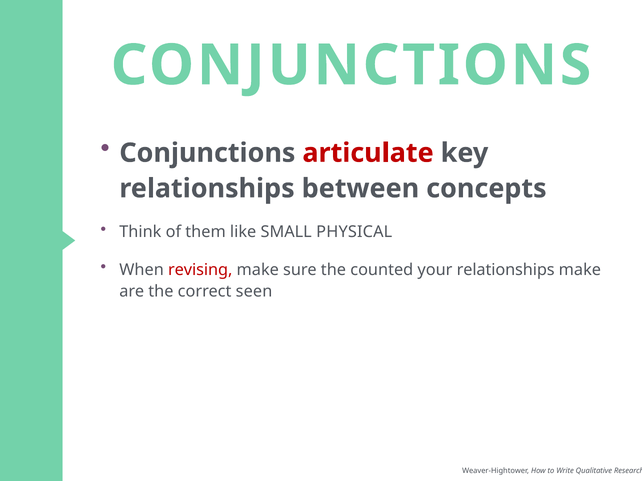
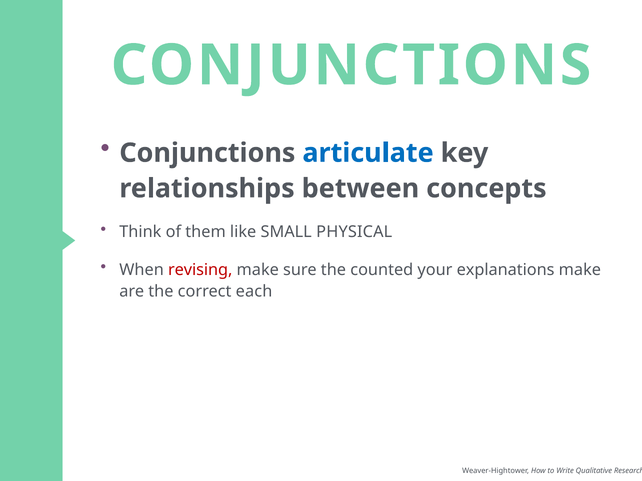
articulate colour: red -> blue
your relationships: relationships -> explanations
seen: seen -> each
